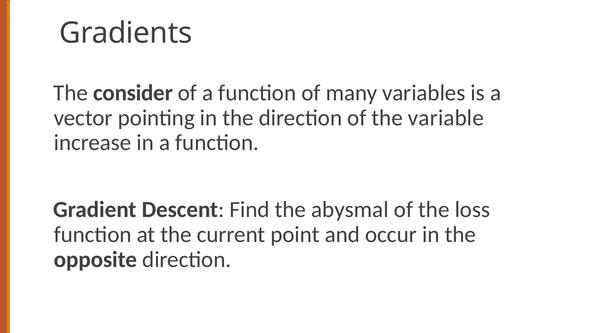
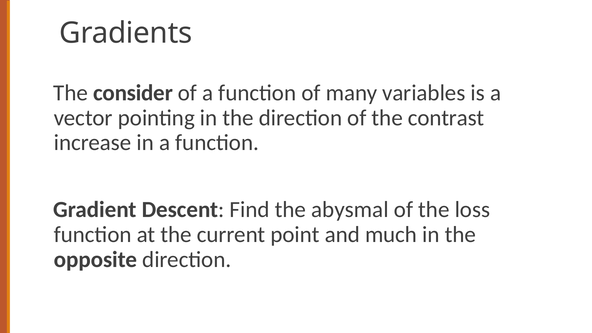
variable: variable -> contrast
occur: occur -> much
